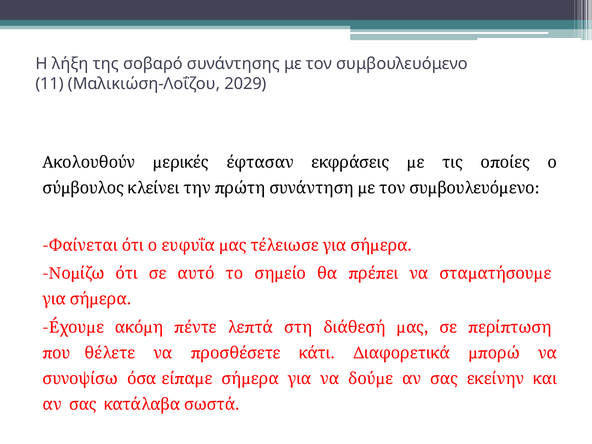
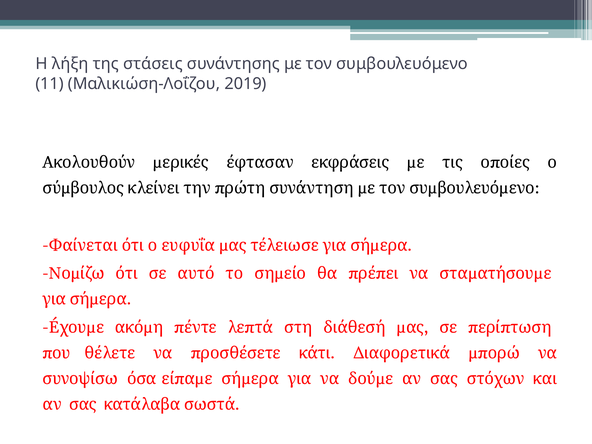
σοβαρό: σοβαρό -> στάσεις
2029: 2029 -> 2019
εκείνην: εκείνην -> στόχων
